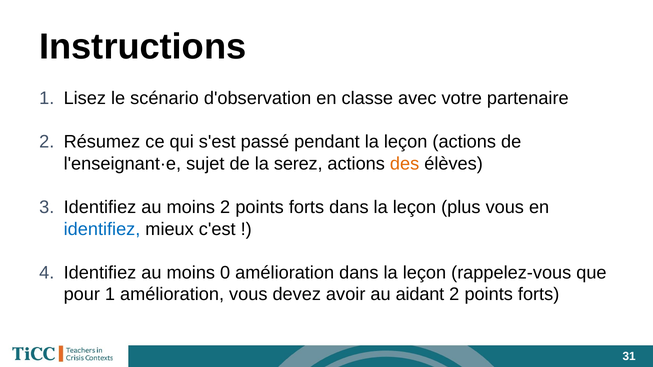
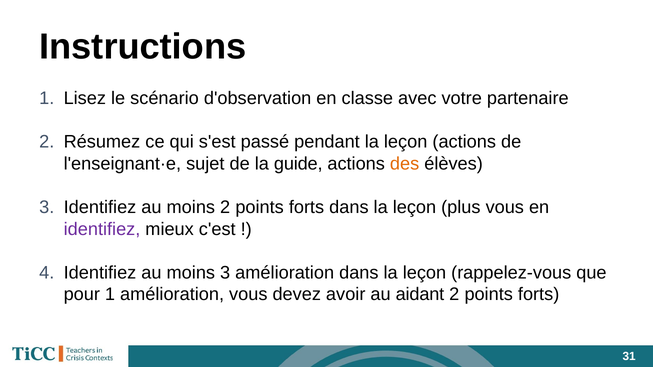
serez: serez -> guide
identifiez at (102, 229) colour: blue -> purple
moins 0: 0 -> 3
